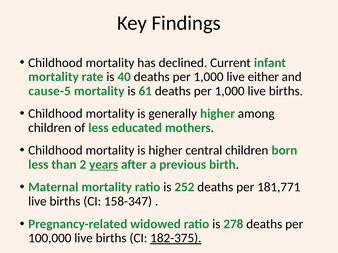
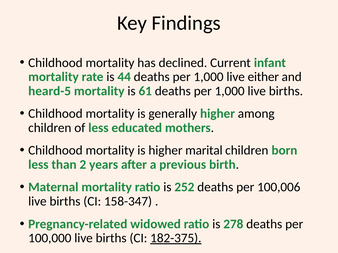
40: 40 -> 44
cause-5: cause-5 -> heard-5
central: central -> marital
years underline: present -> none
181,771: 181,771 -> 100,006
